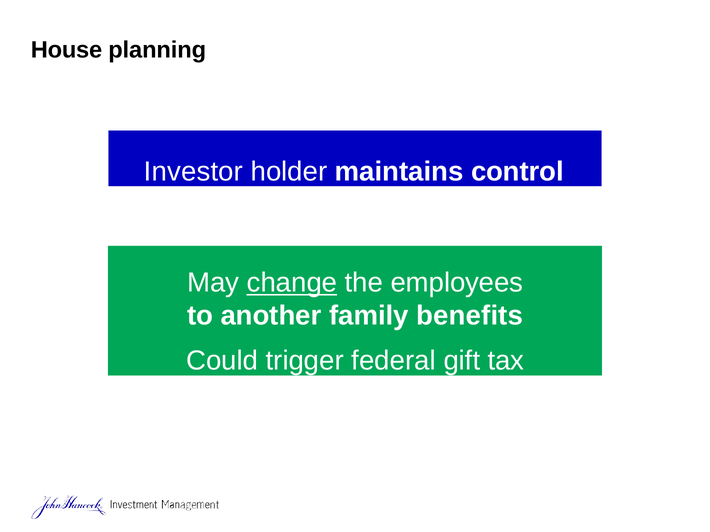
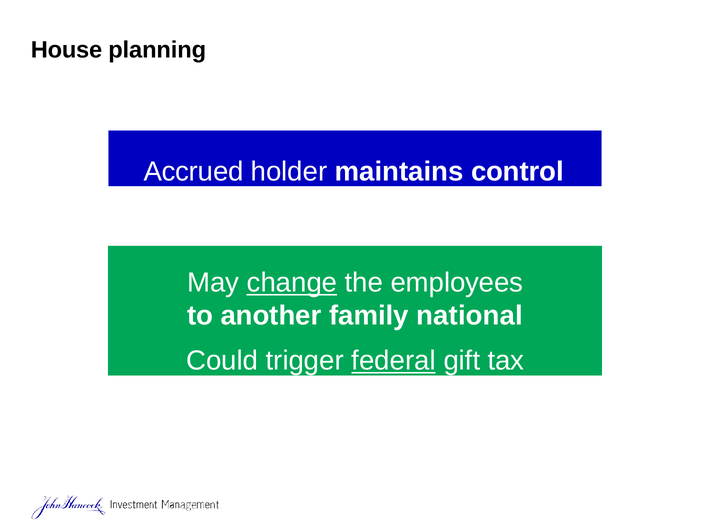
Investor: Investor -> Accrued
benefits: benefits -> national
federal underline: none -> present
